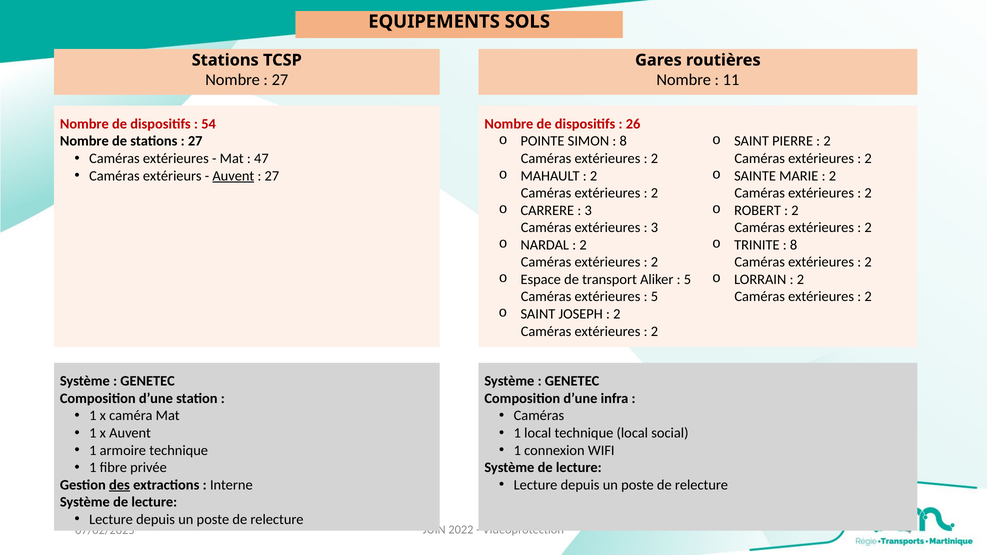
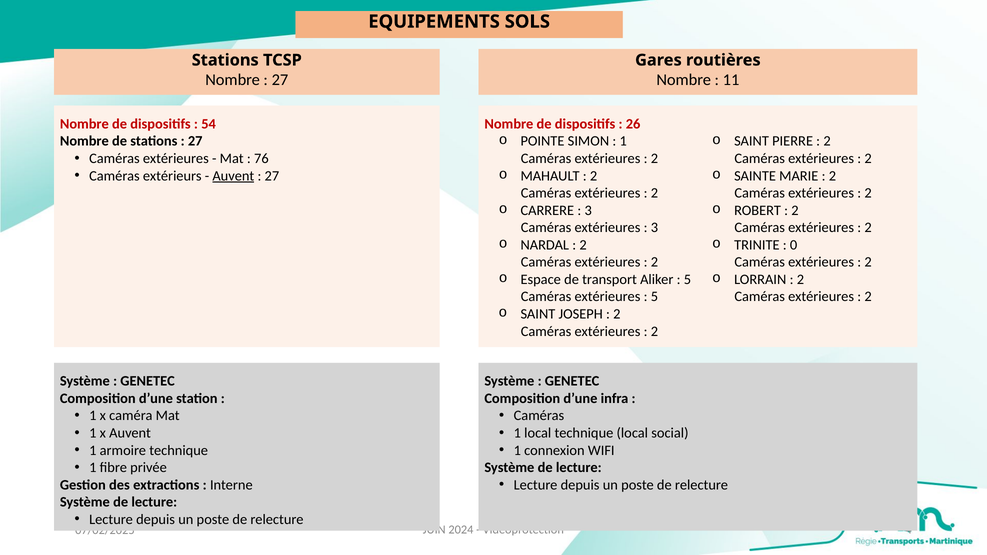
8 at (623, 141): 8 -> 1
47: 47 -> 76
8 at (794, 245): 8 -> 0
des underline: present -> none
2022: 2022 -> 2024
